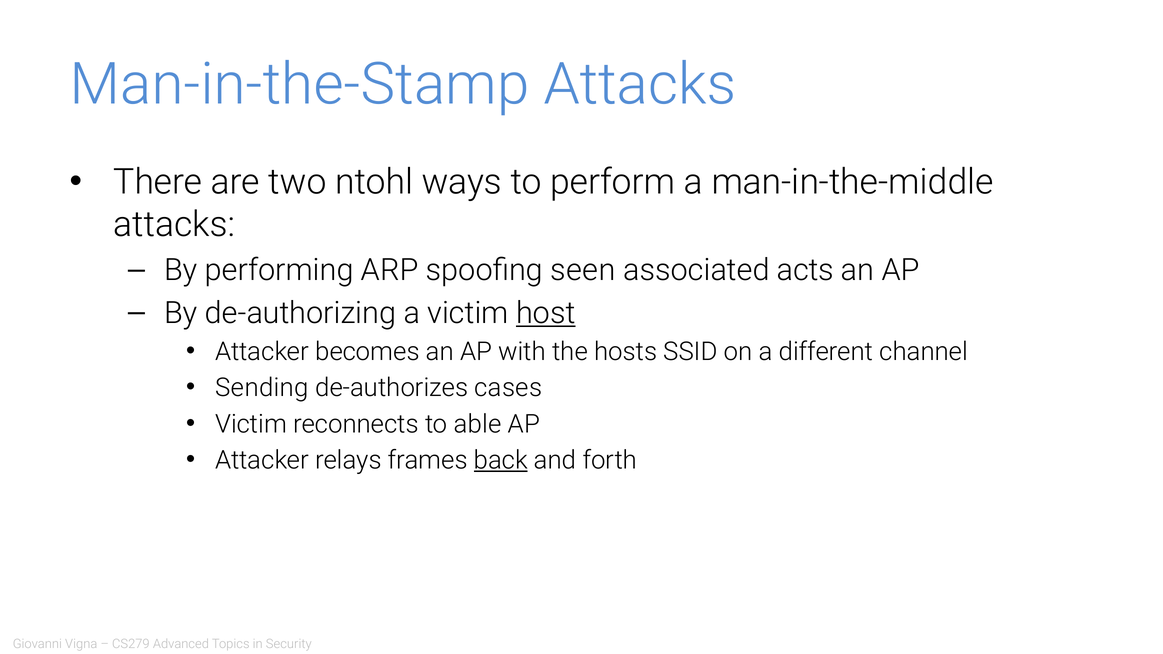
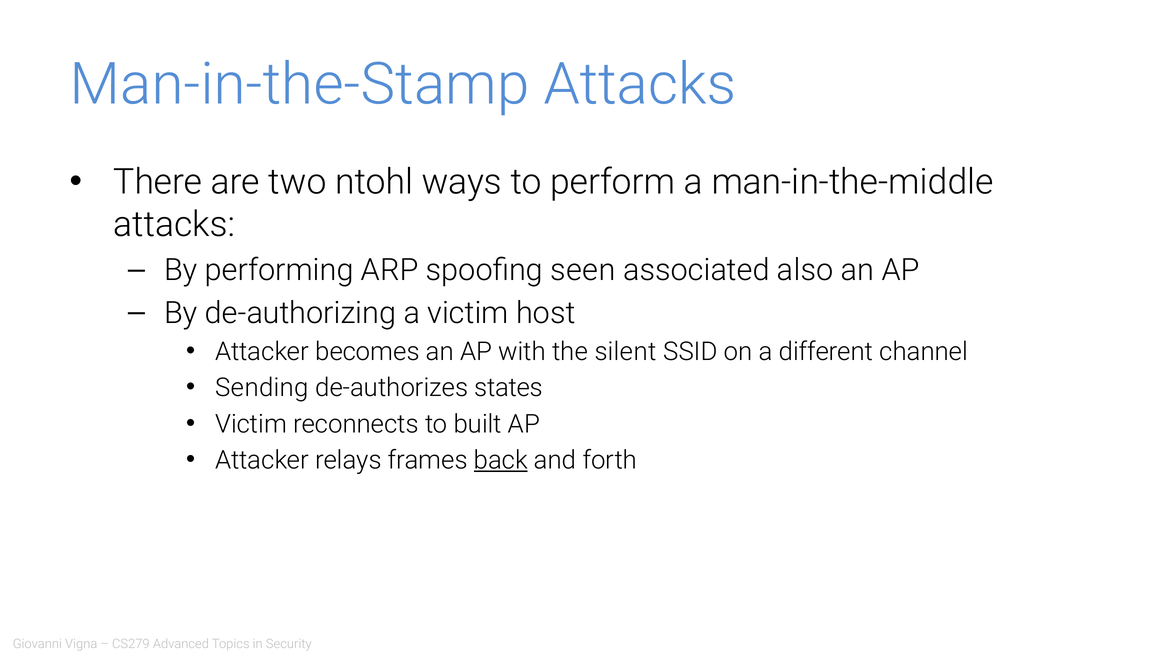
acts: acts -> also
host underline: present -> none
hosts: hosts -> silent
cases: cases -> states
able: able -> built
